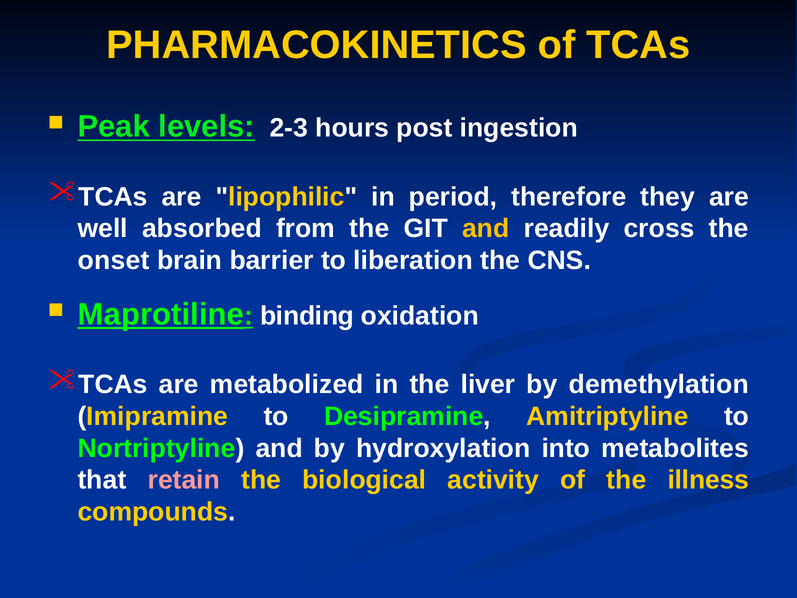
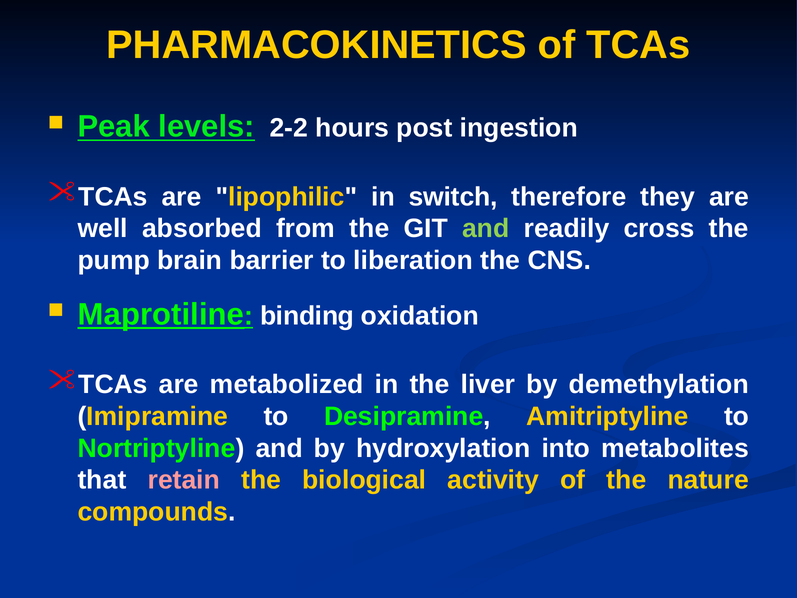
2-3: 2-3 -> 2-2
period: period -> switch
and at (486, 229) colour: yellow -> light green
onset: onset -> pump
illness: illness -> nature
